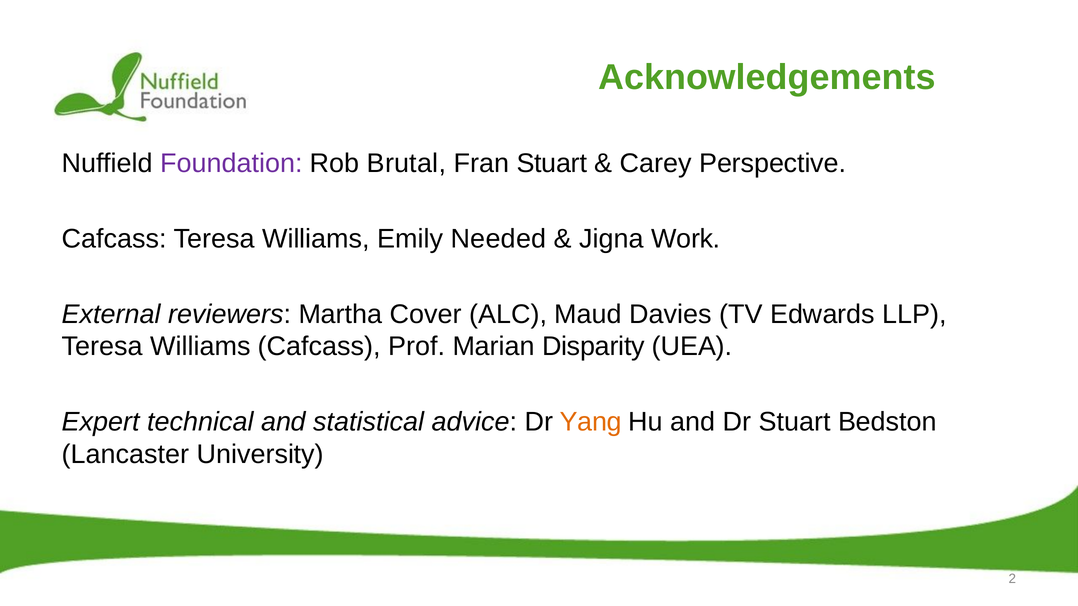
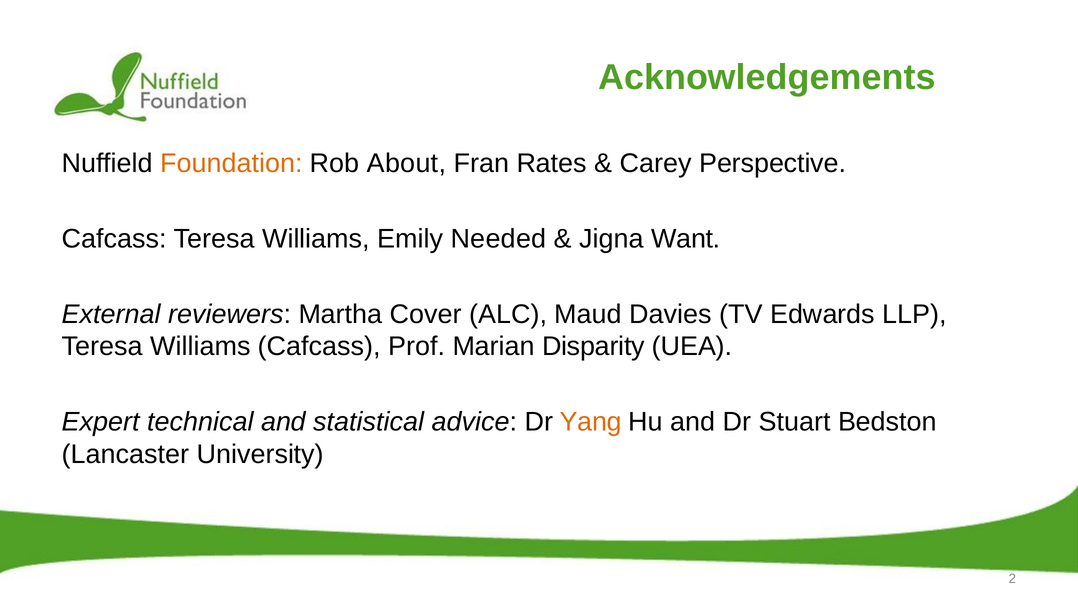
Foundation colour: purple -> orange
Brutal: Brutal -> About
Fran Stuart: Stuart -> Rates
Work: Work -> Want
